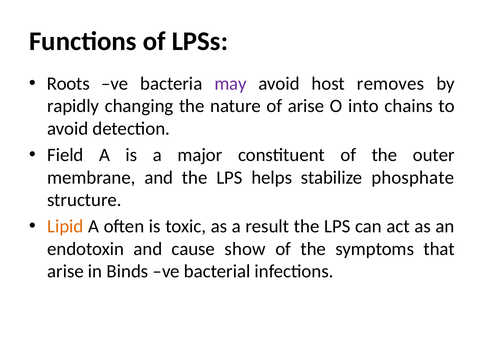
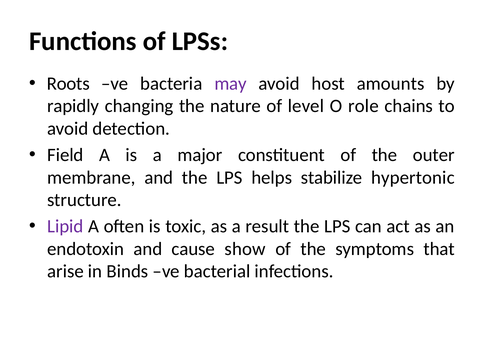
removes: removes -> amounts
of arise: arise -> level
into: into -> role
phosphate: phosphate -> hypertonic
Lipid colour: orange -> purple
